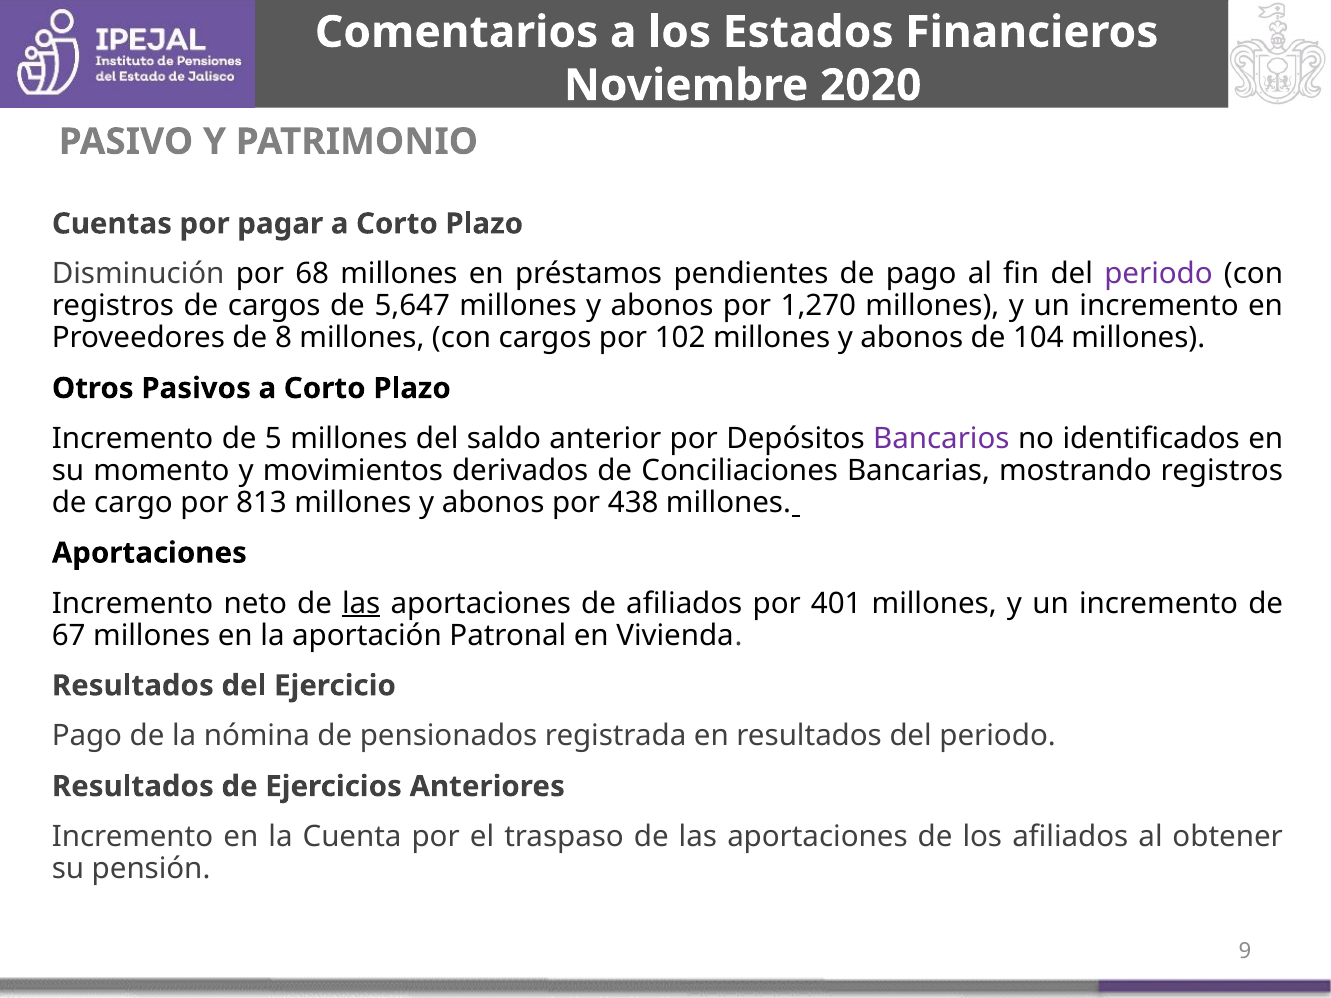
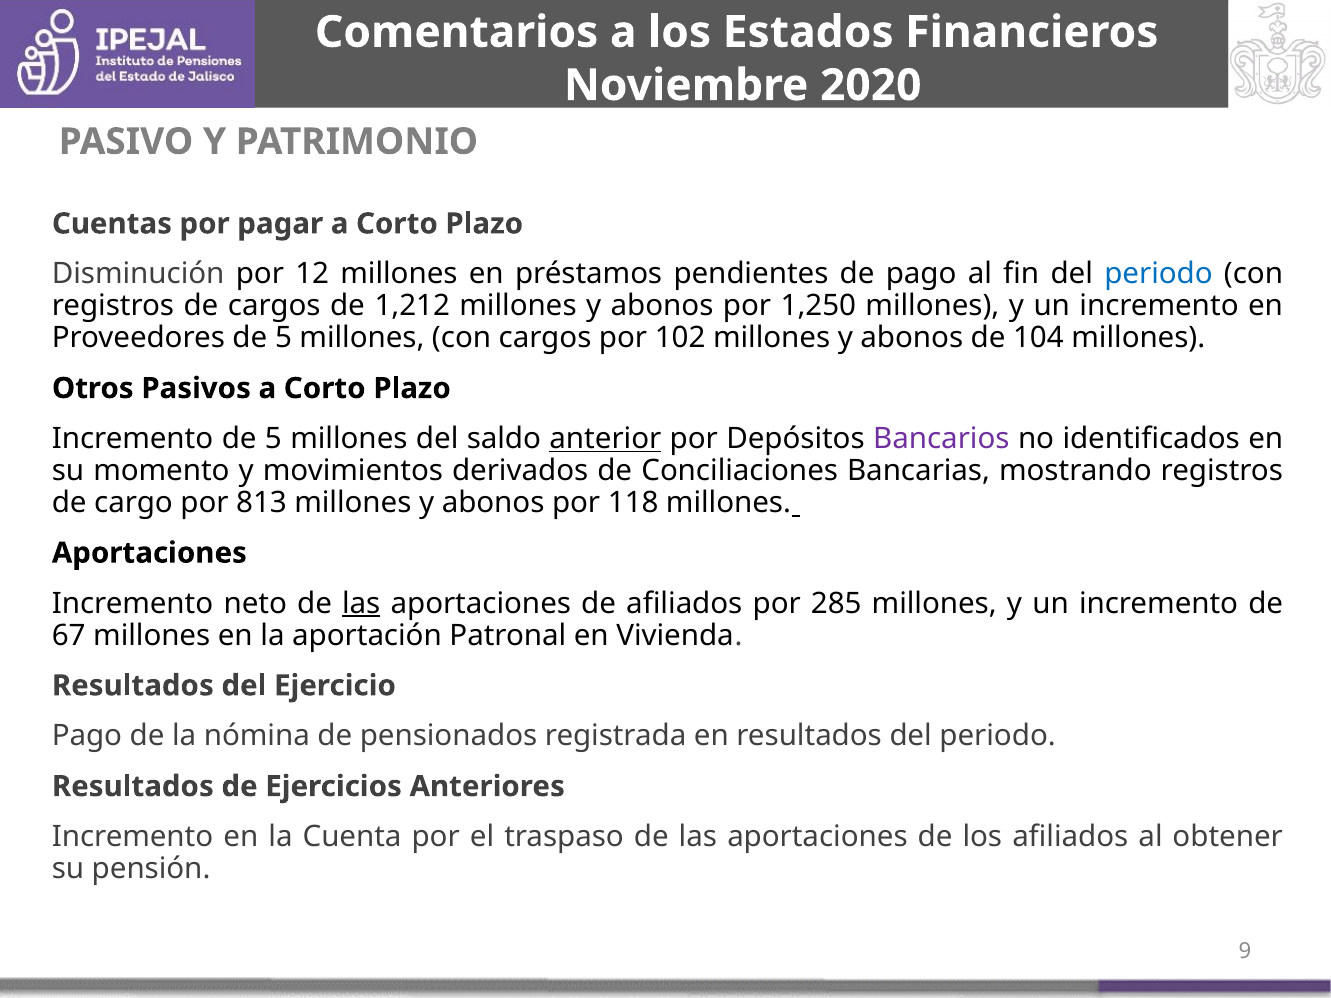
68: 68 -> 12
periodo at (1159, 274) colour: purple -> blue
5,647: 5,647 -> 1,212
1,270: 1,270 -> 1,250
Proveedores de 8: 8 -> 5
anterior underline: none -> present
438: 438 -> 118
401: 401 -> 285
